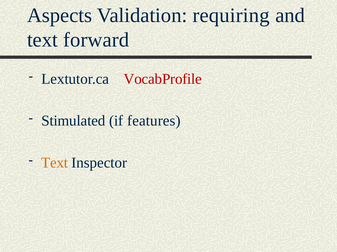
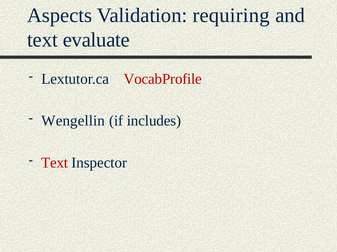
forward: forward -> evaluate
Stimulated: Stimulated -> Wengellin
features: features -> includes
Text at (55, 163) colour: orange -> red
